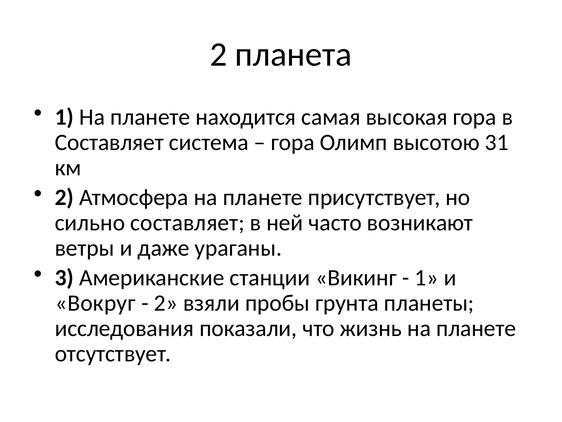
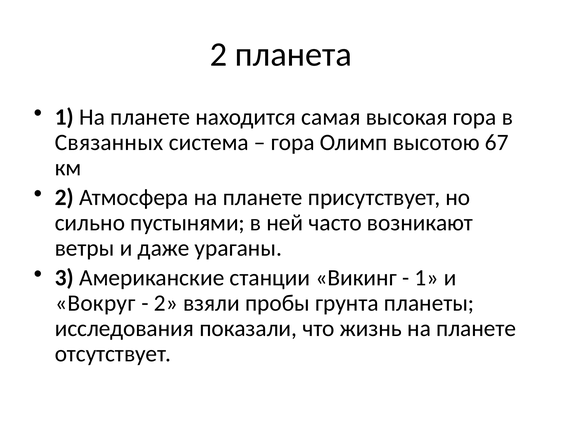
Составляет at (109, 142): Составляет -> Связанных
31: 31 -> 67
сильно составляет: составляет -> пустынями
